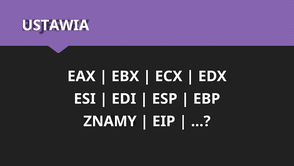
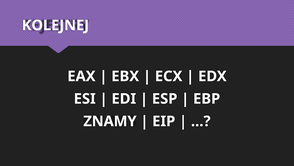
USTAWIA: USTAWIA -> KOLEJNEJ
